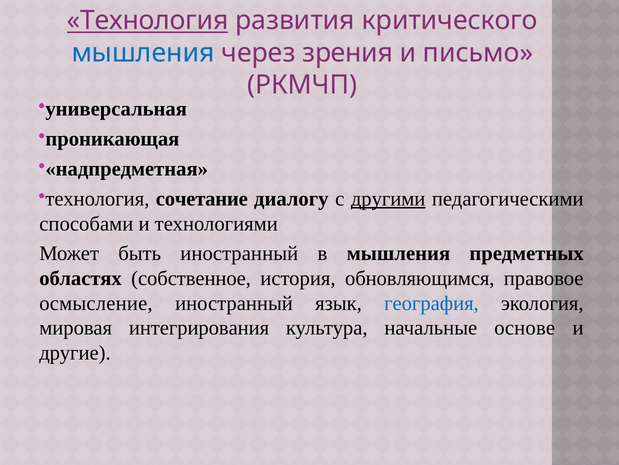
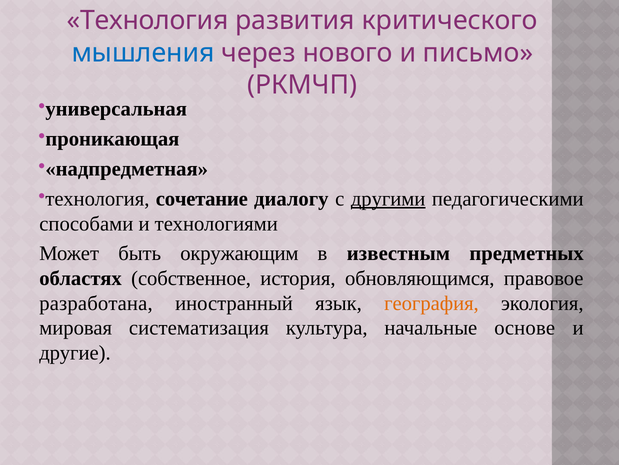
Технология underline: present -> none
зрения: зрения -> нового
быть иностранный: иностранный -> окружающим
в мышления: мышления -> известным
осмысление: осмысление -> разработана
география colour: blue -> orange
интегрирования: интегрирования -> систематизация
